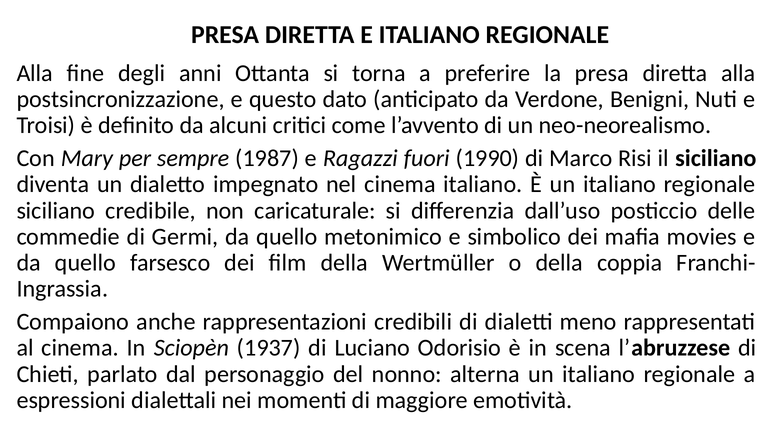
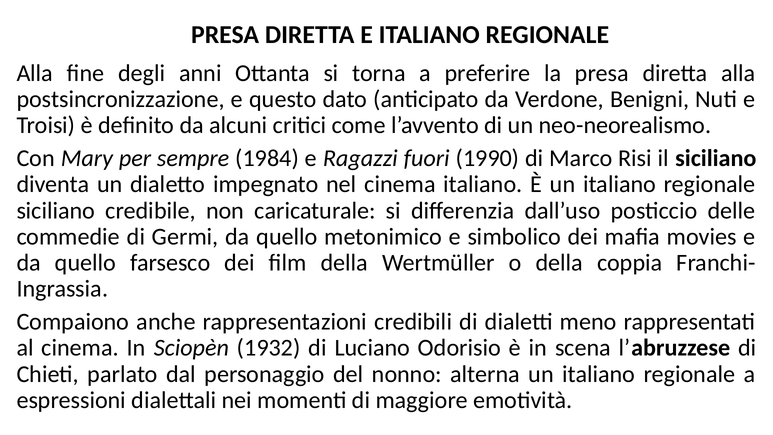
1987: 1987 -> 1984
1937: 1937 -> 1932
